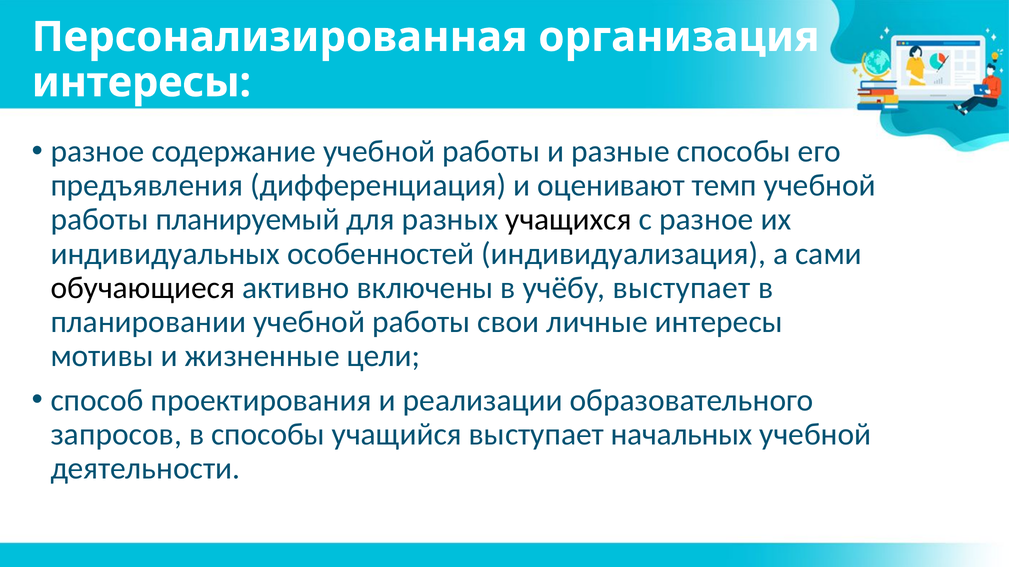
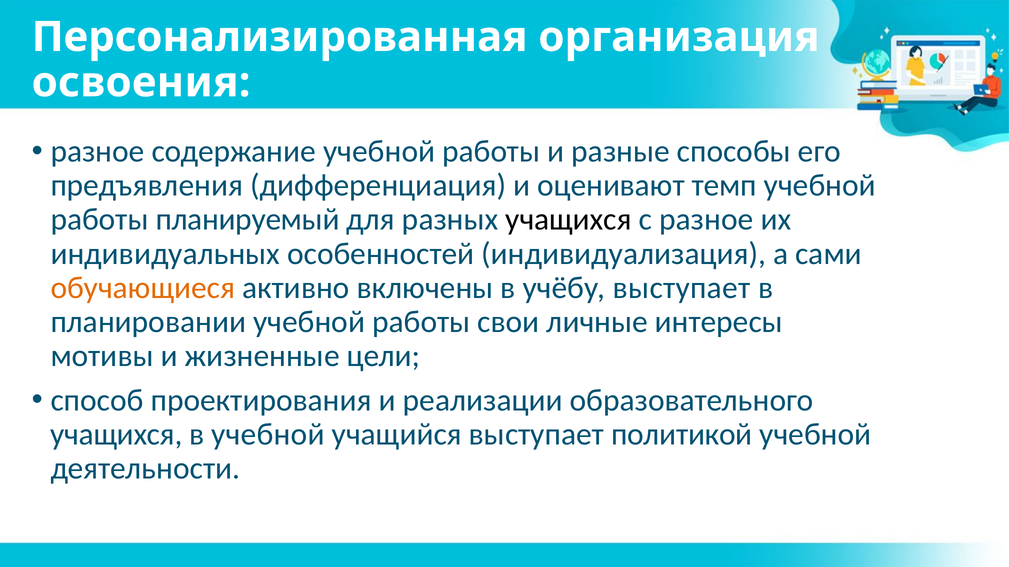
интересы at (141, 83): интересы -> освоения
обучающиеся colour: black -> orange
запросов at (116, 435): запросов -> учащихся
в способы: способы -> учебной
начальных: начальных -> политикой
